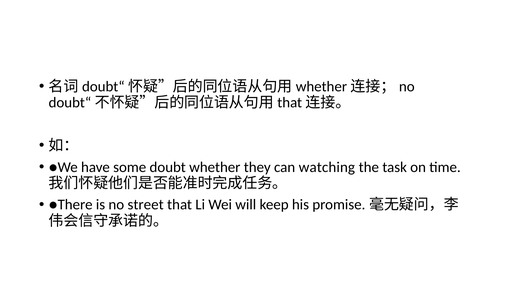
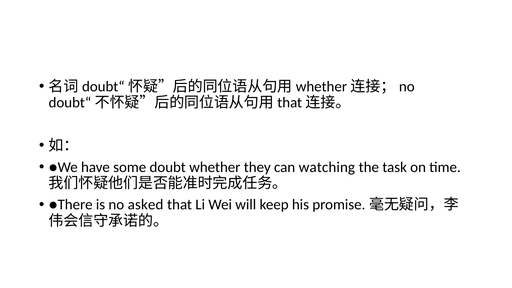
street: street -> asked
